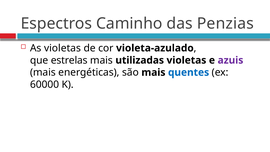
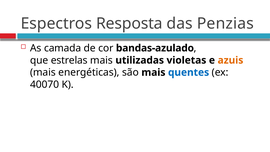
Caminho: Caminho -> Resposta
As violetas: violetas -> camada
violeta-azulado: violeta-azulado -> bandas-azulado
azuis colour: purple -> orange
60000: 60000 -> 40070
